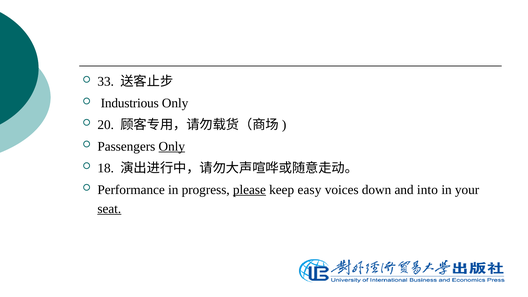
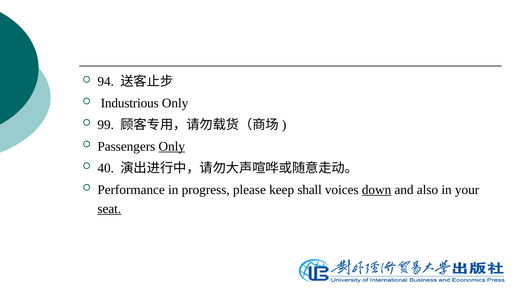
33: 33 -> 94
20: 20 -> 99
18: 18 -> 40
please underline: present -> none
easy: easy -> shall
down underline: none -> present
into: into -> also
